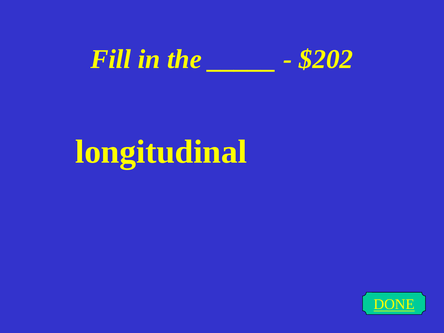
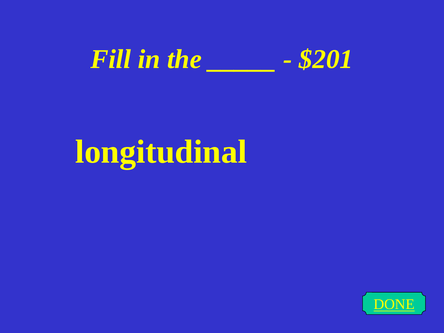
$202: $202 -> $201
